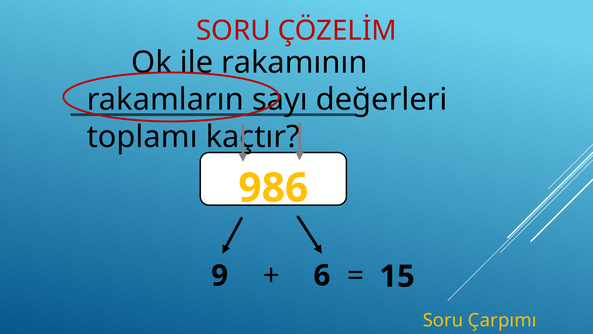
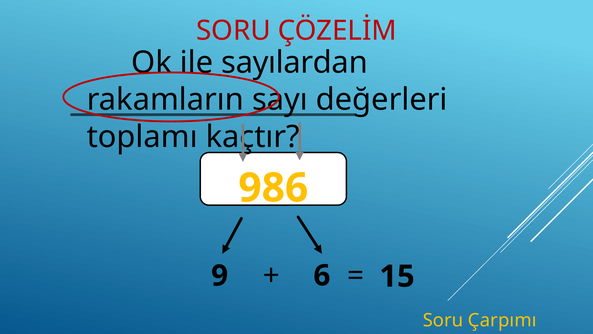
rakamının: rakamının -> sayılardan
